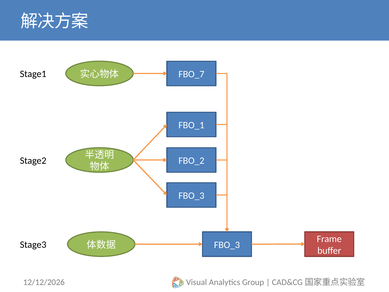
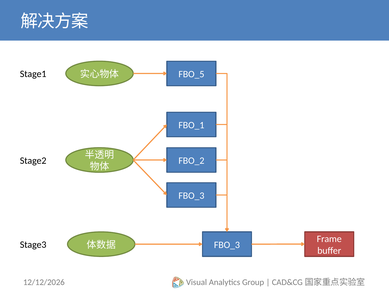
FBO_7: FBO_7 -> FBO_5
